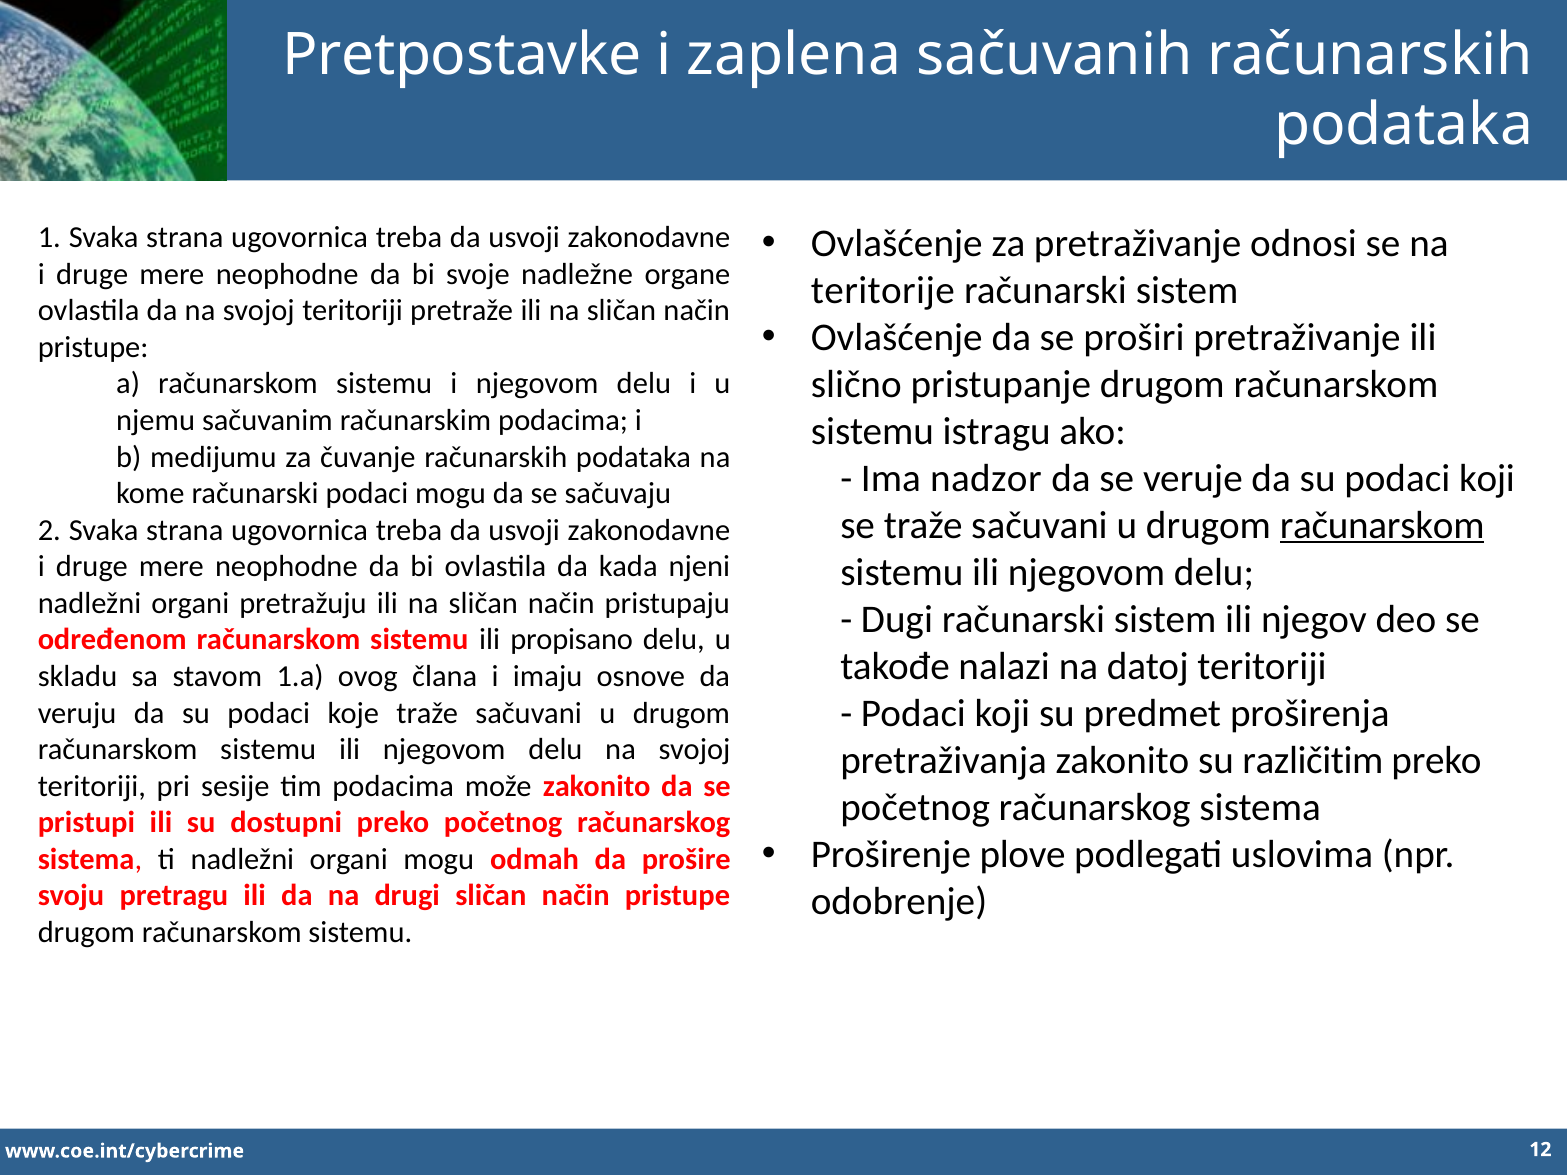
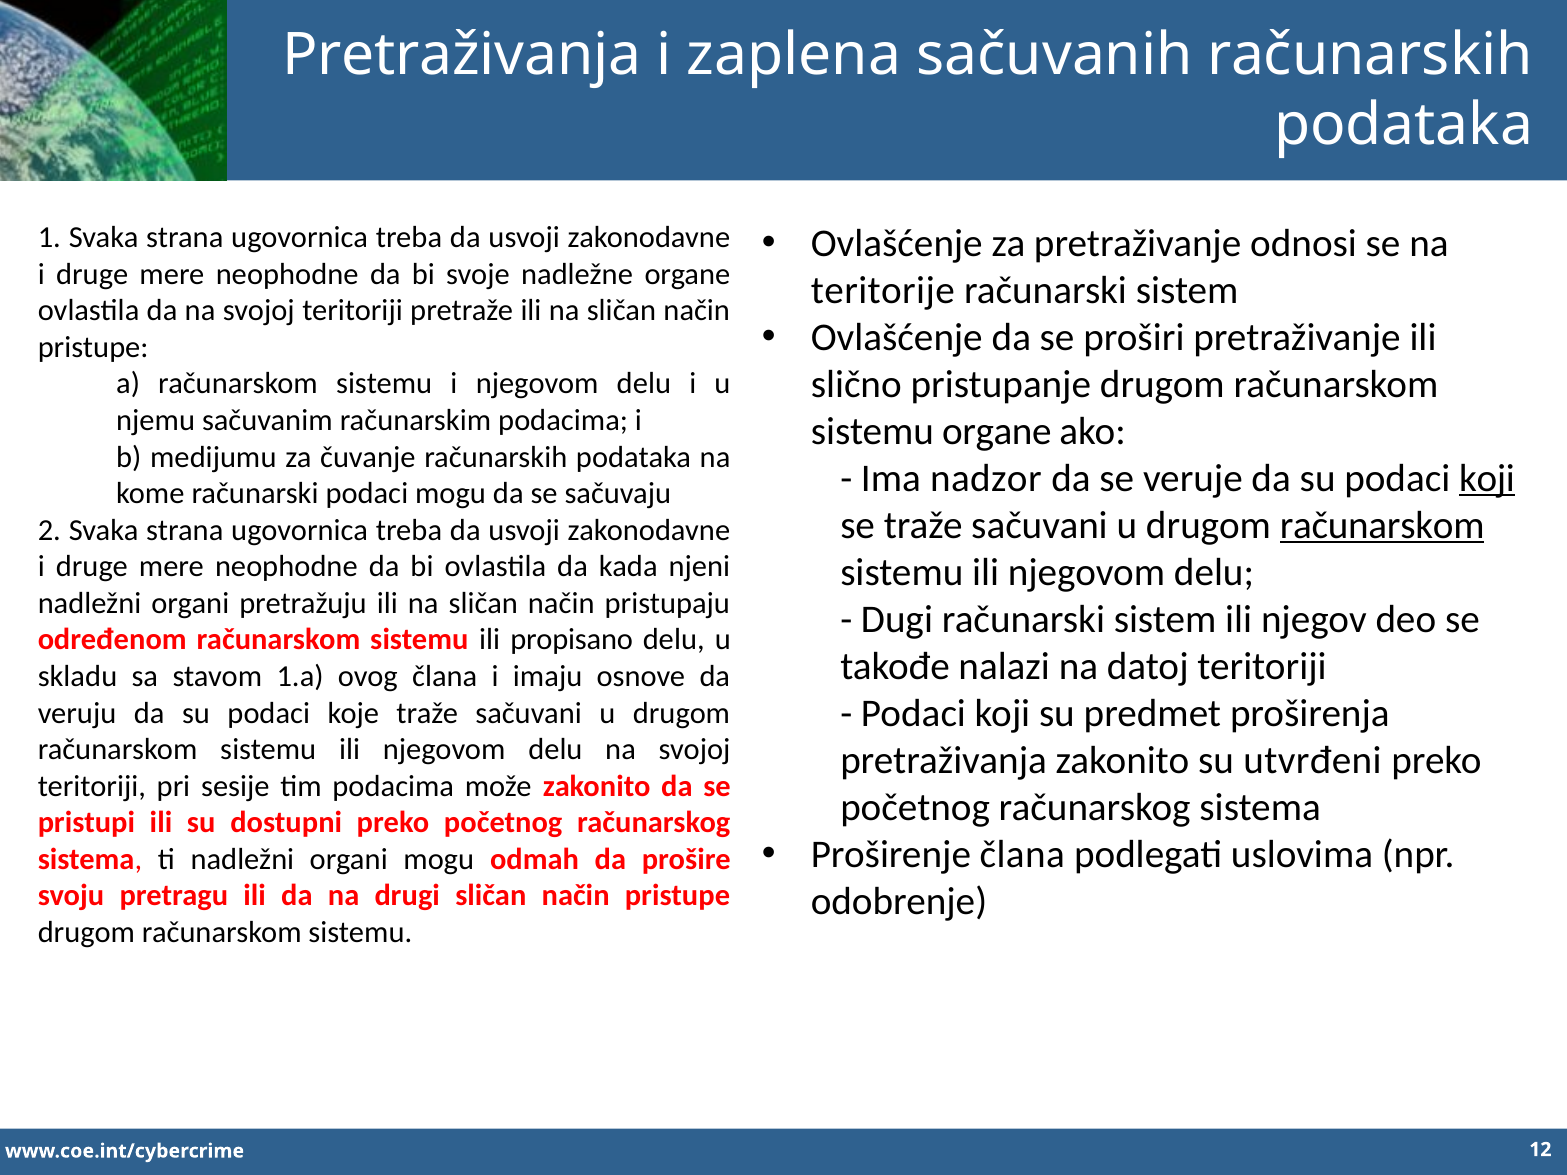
Pretpostavke at (462, 55): Pretpostavke -> Pretraživanja
sistemu istragu: istragu -> organe
koji at (1487, 478) underline: none -> present
različitim: različitim -> utvrđeni
Proširenje plove: plove -> člana
